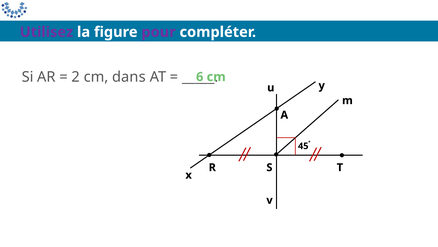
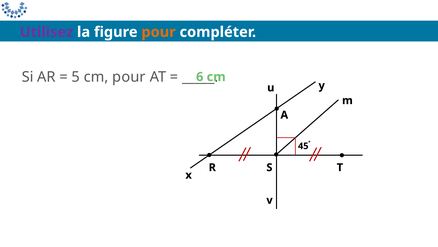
pour at (159, 32) colour: purple -> orange
2: 2 -> 5
cm dans: dans -> pour
